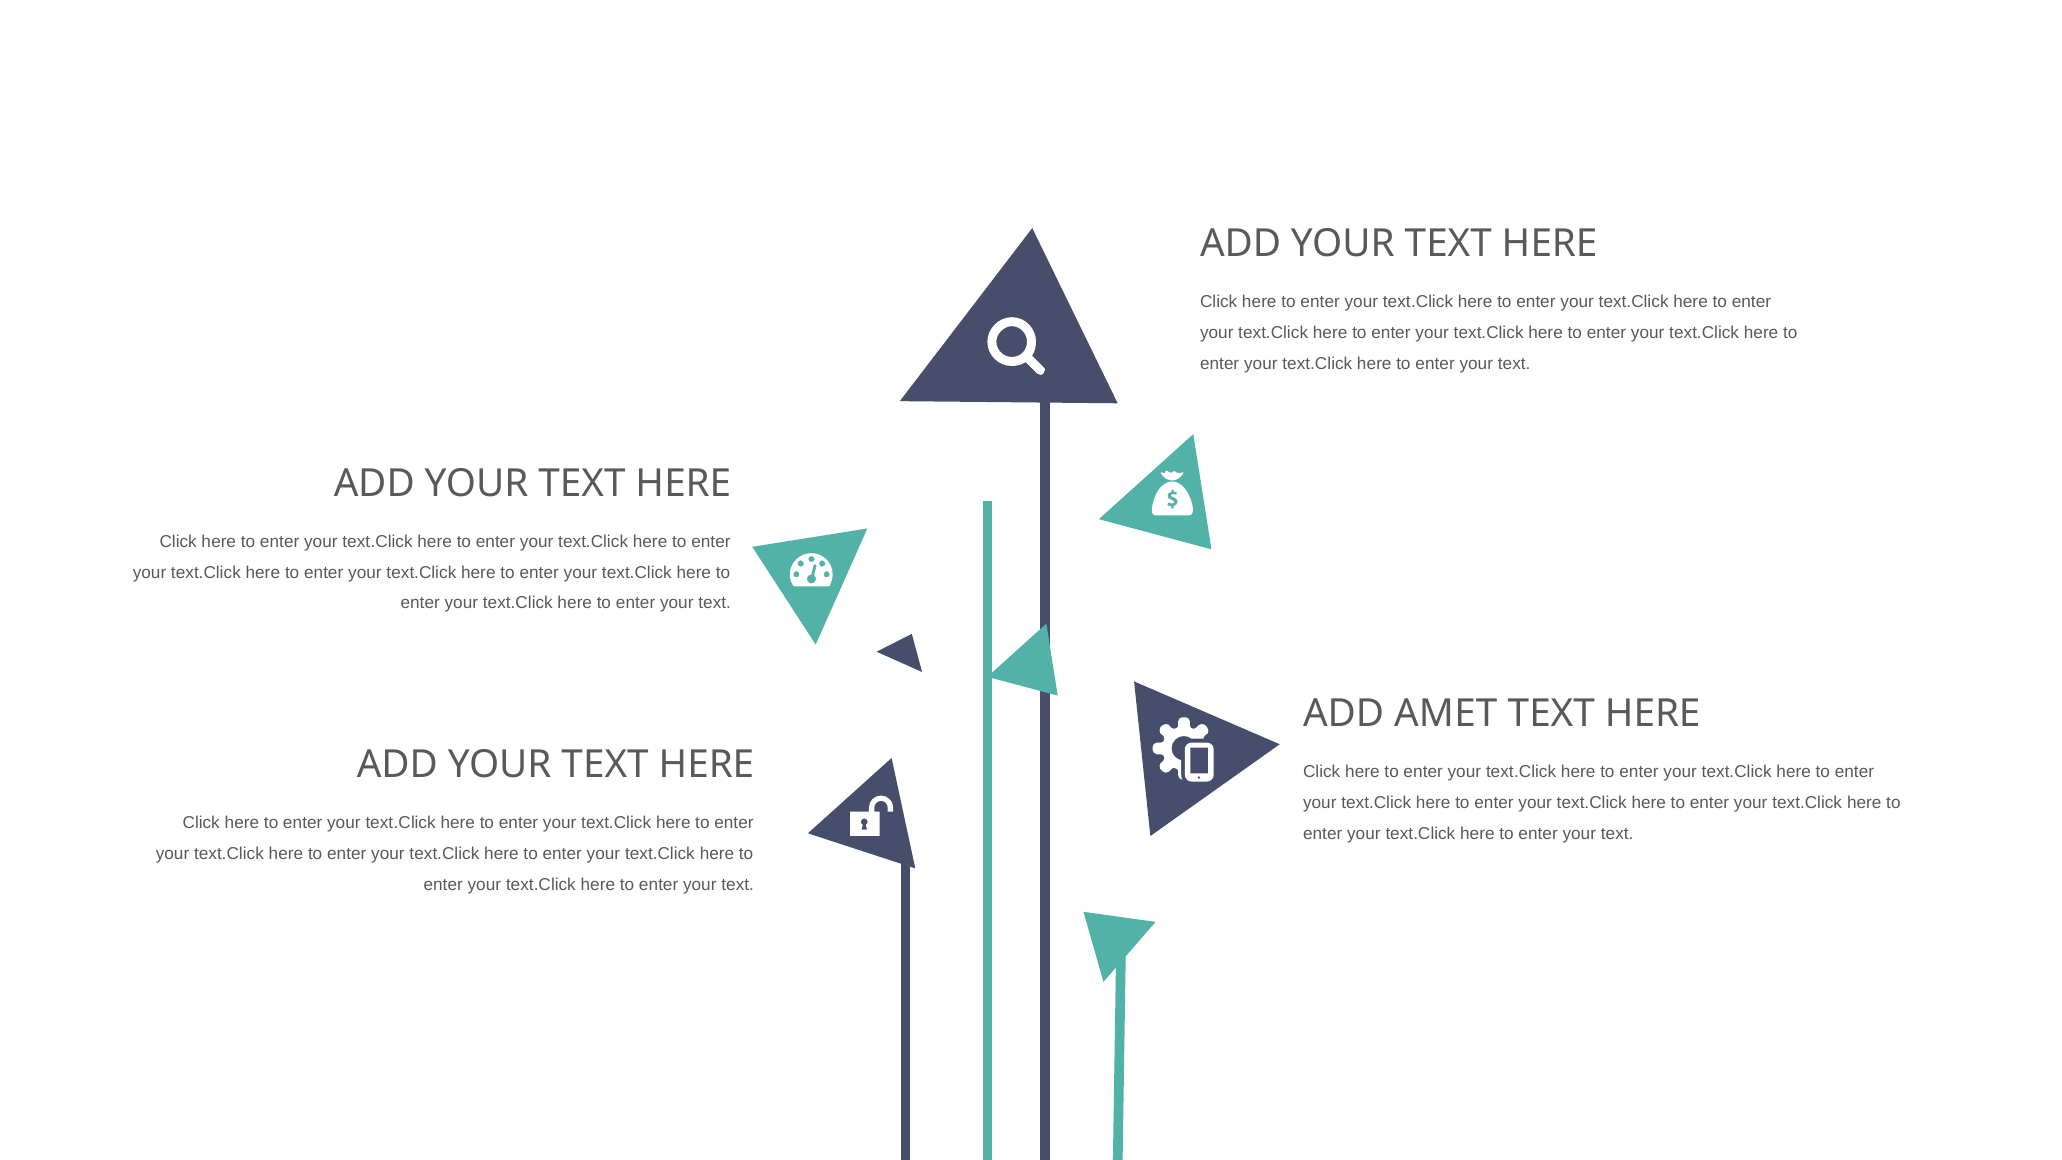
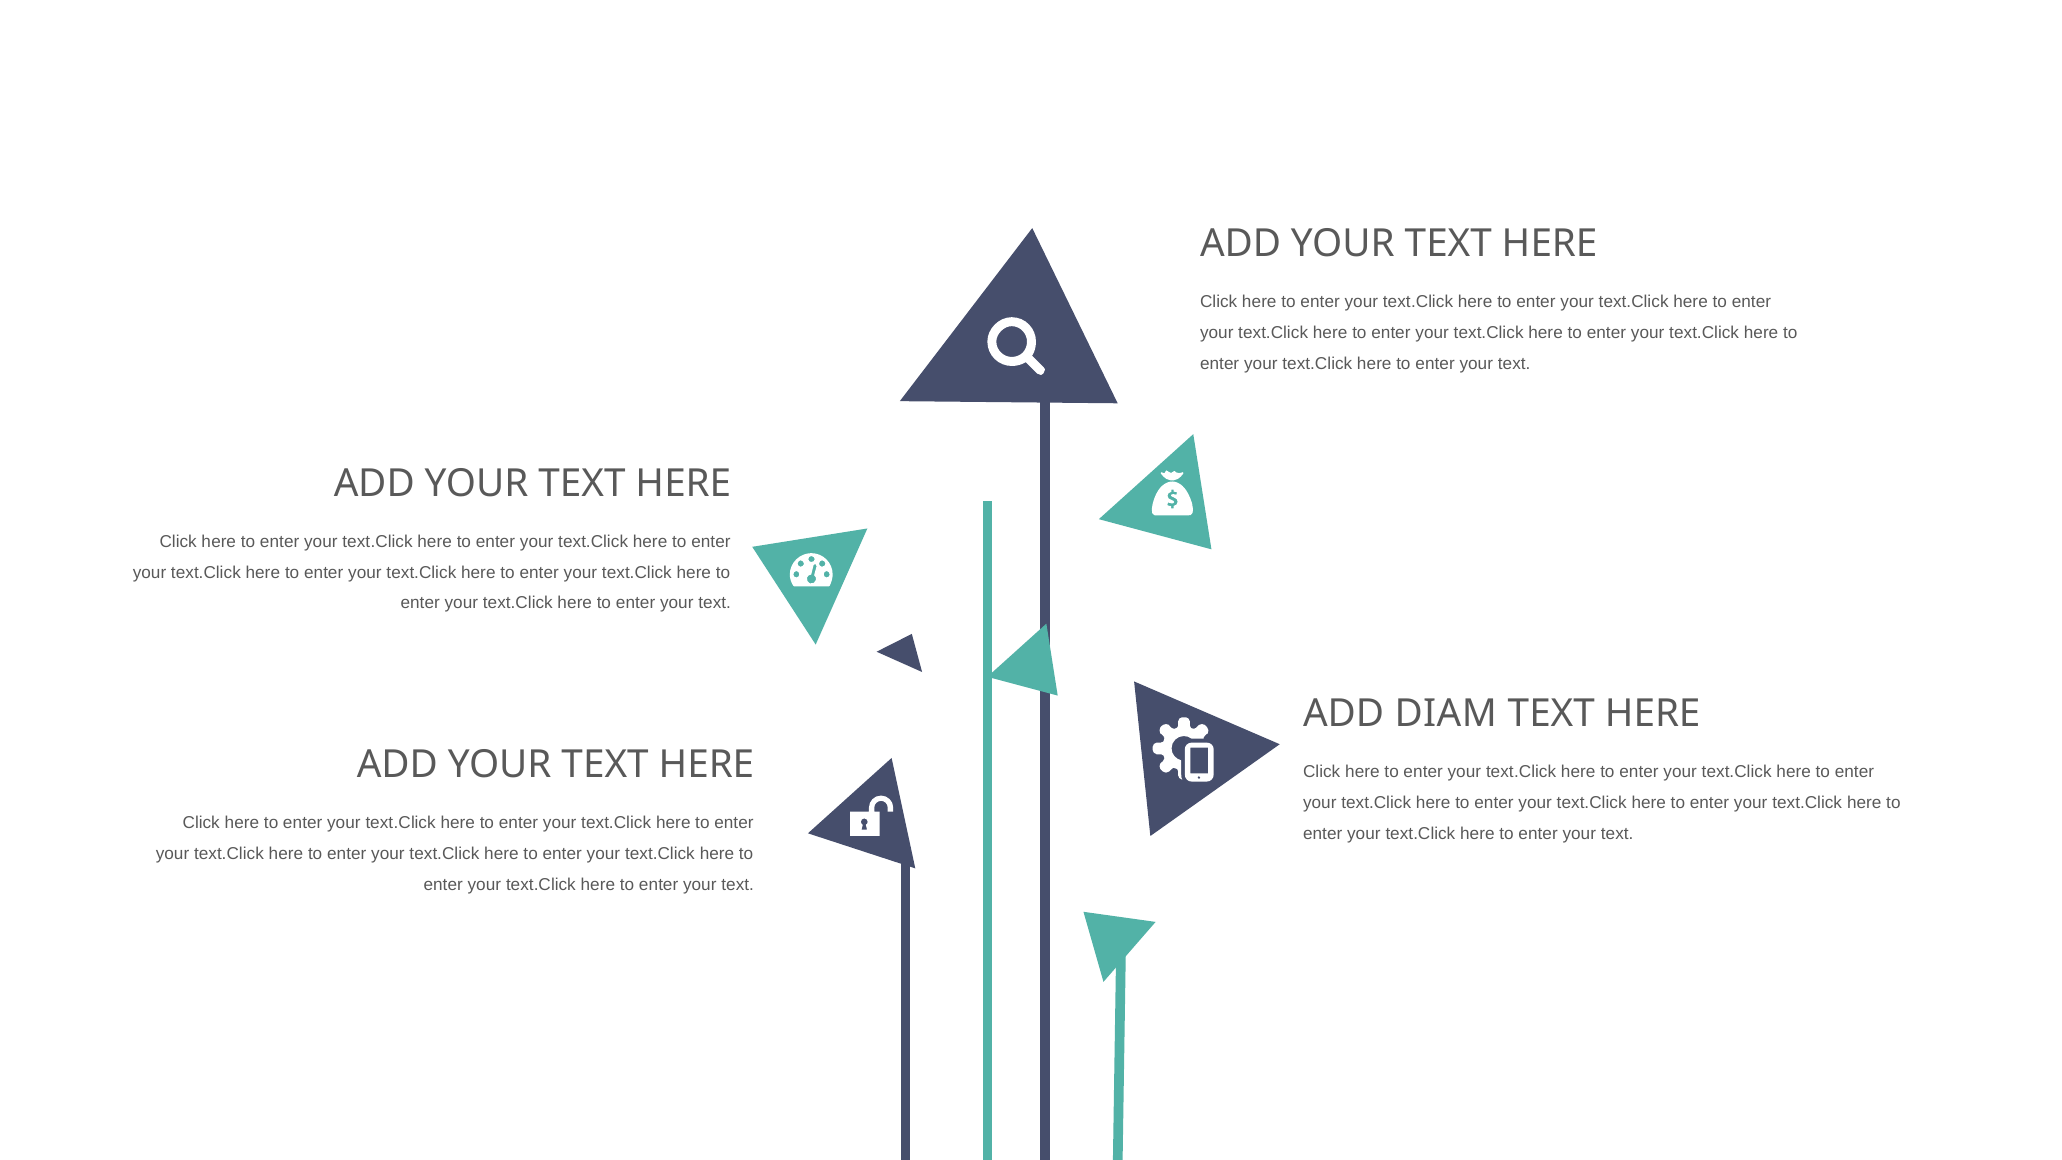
AMET: AMET -> DIAM
